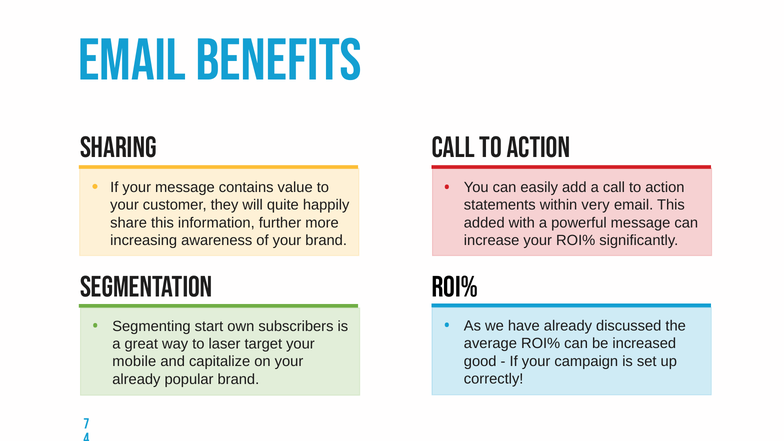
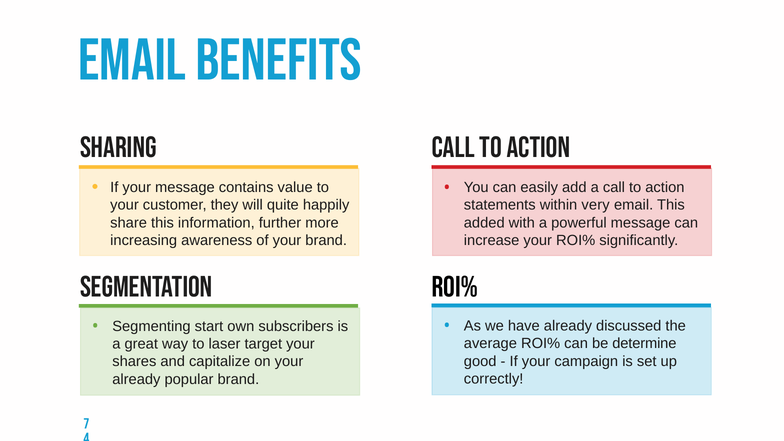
increased: increased -> determine
mobile: mobile -> shares
